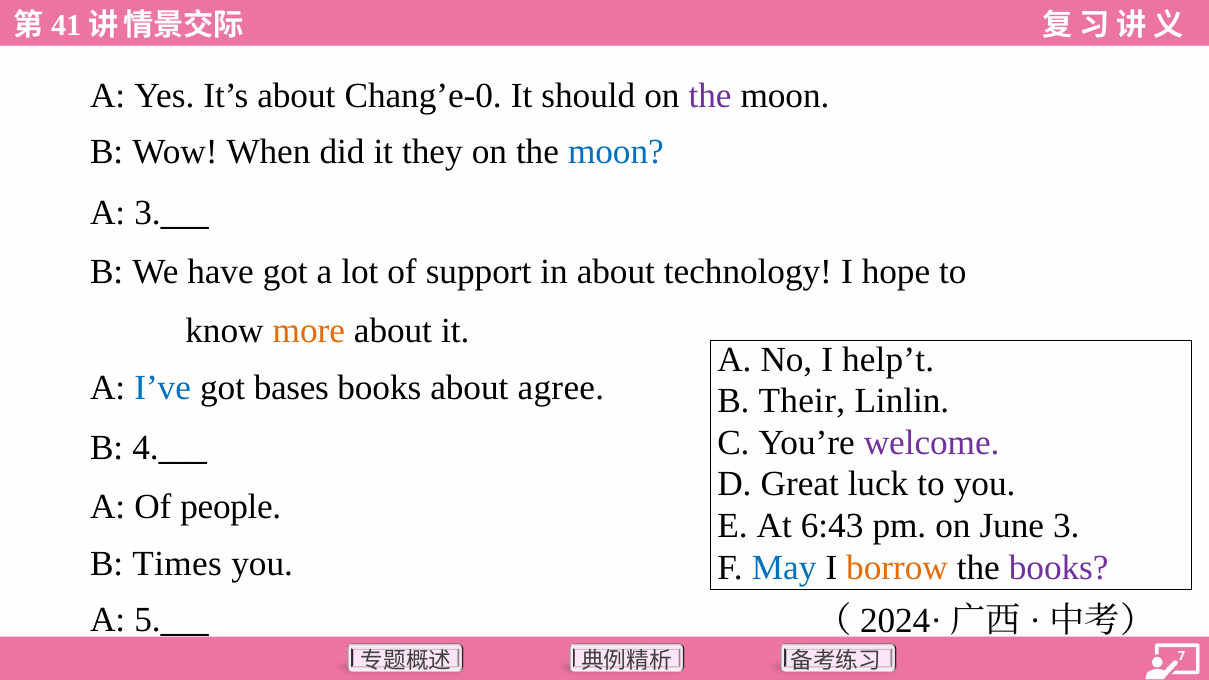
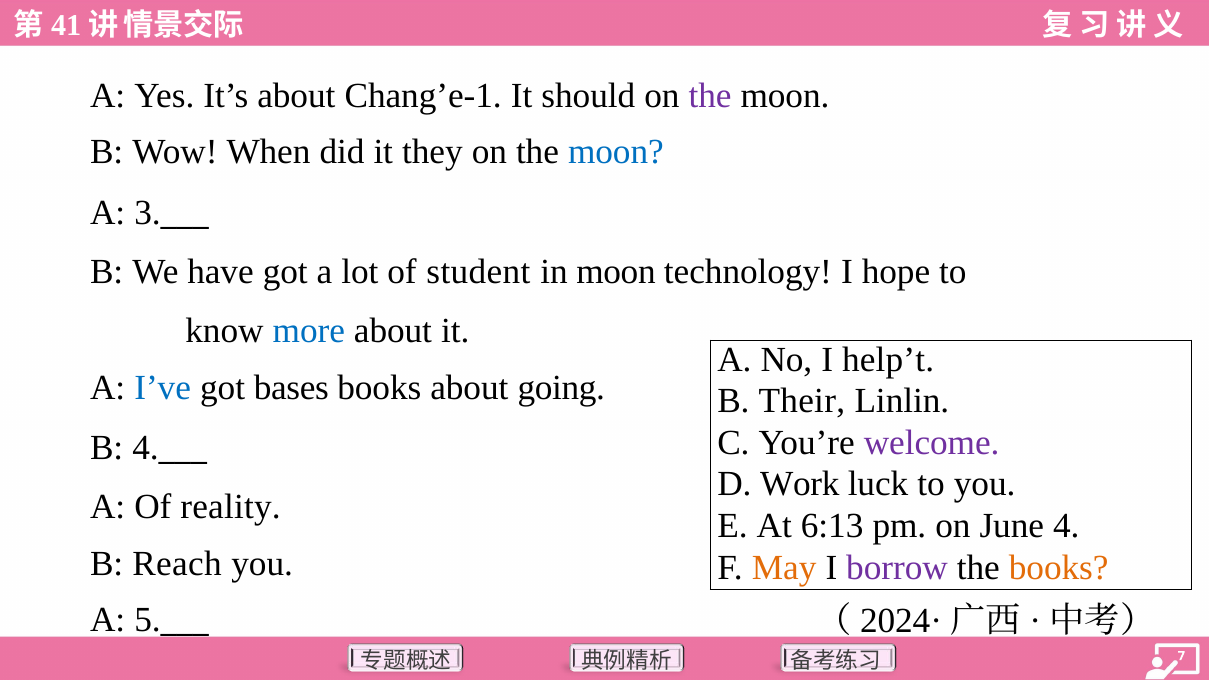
Chang’e-0: Chang’e-0 -> Chang’e-1
support: support -> student
in about: about -> moon
more colour: orange -> blue
agree: agree -> going
Great: Great -> Work
people: people -> reality
6:43: 6:43 -> 6:13
June 3: 3 -> 4
Times: Times -> Reach
May colour: blue -> orange
borrow colour: orange -> purple
books at (1059, 567) colour: purple -> orange
